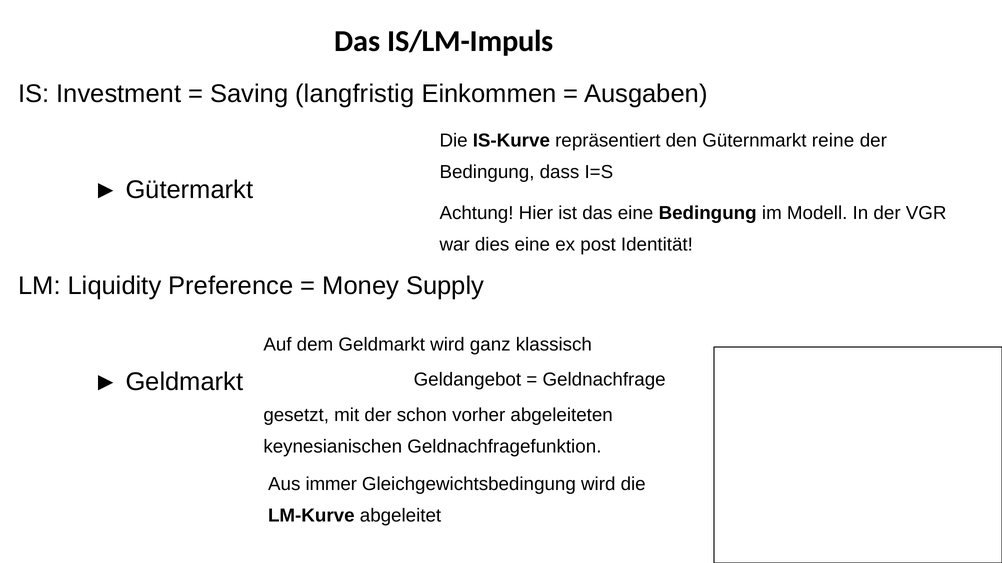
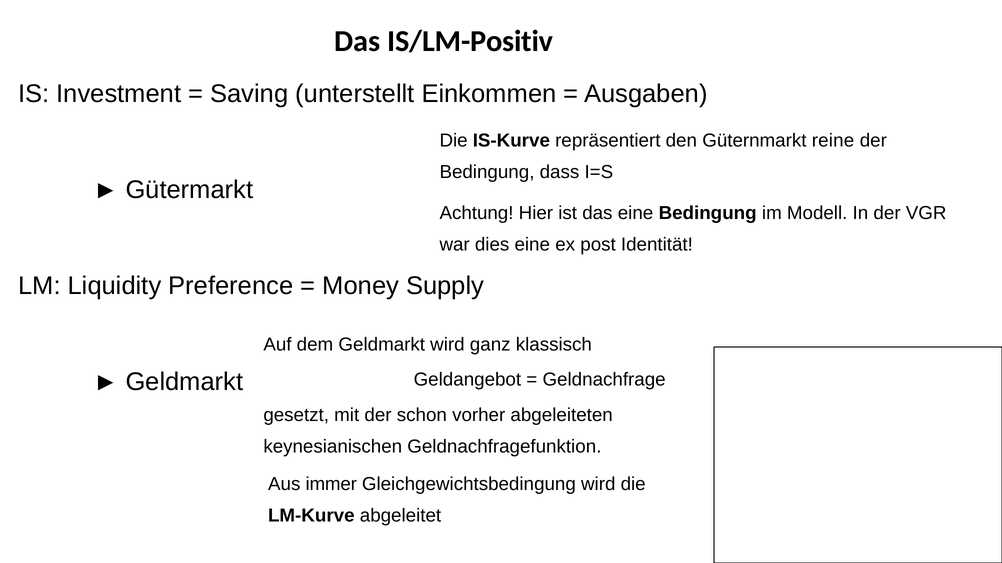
IS/LM-Impuls: IS/LM-Impuls -> IS/LM-Positiv
langfristig: langfristig -> unterstellt
